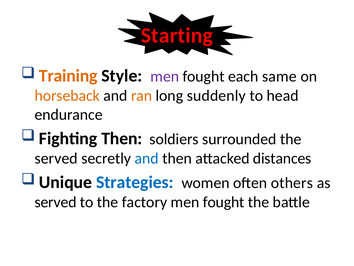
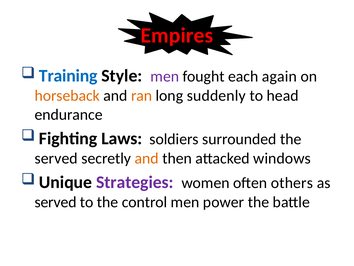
Starting: Starting -> Empires
Training colour: orange -> blue
same: same -> again
Fighting Then: Then -> Laws
and at (147, 158) colour: blue -> orange
distances: distances -> windows
Strategies colour: blue -> purple
factory: factory -> control
fought at (224, 202): fought -> power
